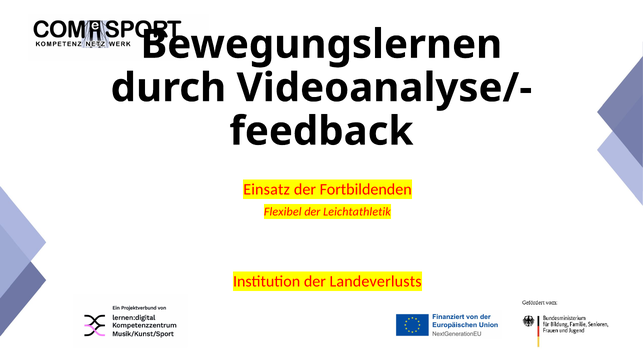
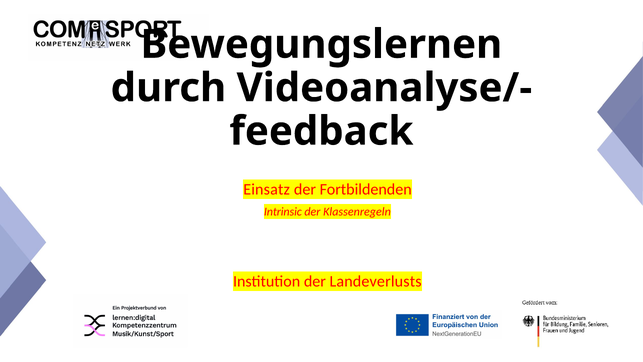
Flexibel: Flexibel -> Intrinsic
Leichtathletik: Leichtathletik -> Klassenregeln
